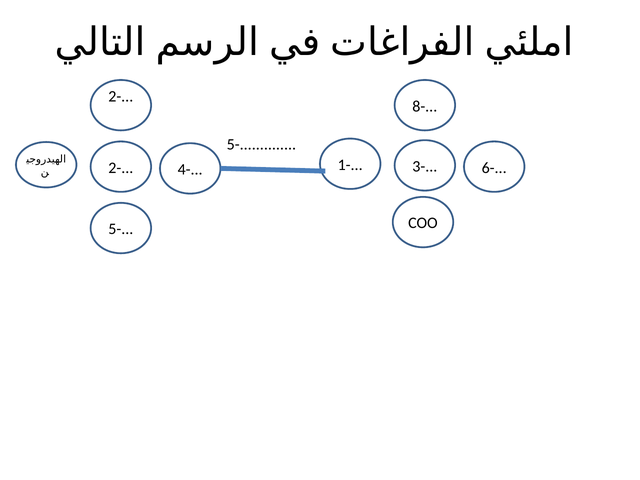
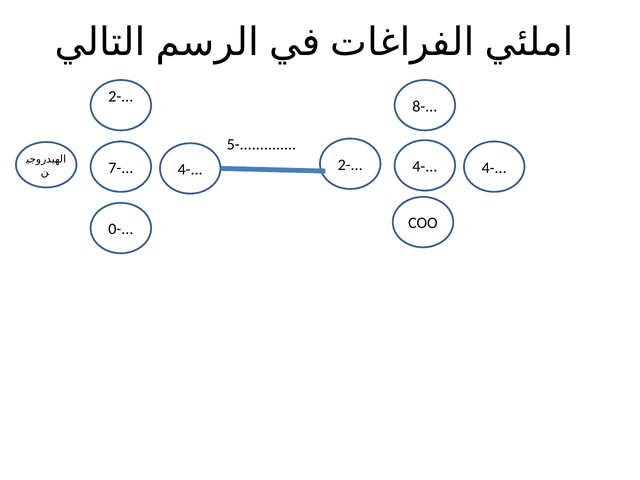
1- at (350, 165): 1- -> 2-
3- at (425, 166): 3- -> 4-
6- at (494, 168): 6- -> 4-
2- at (121, 168): 2- -> 7-
5- at (121, 229): 5- -> 0-
